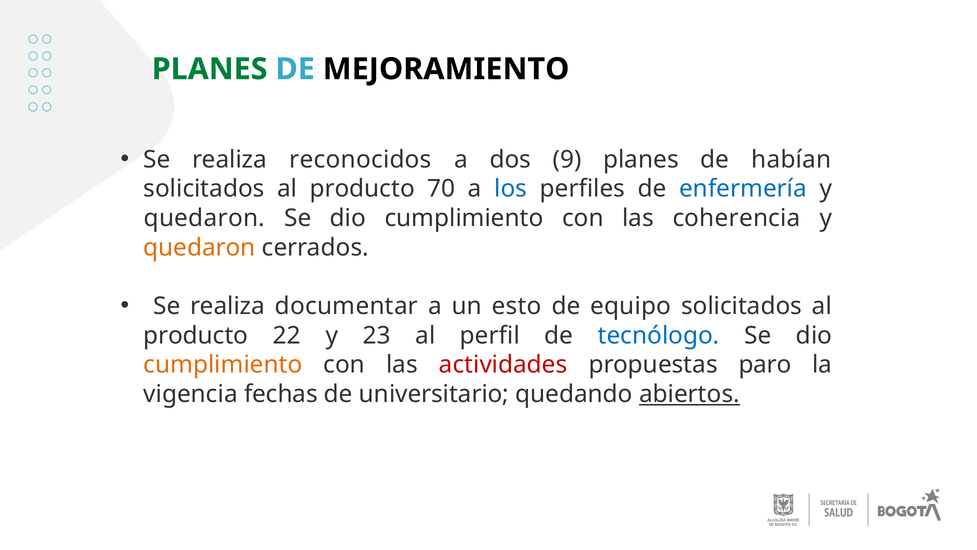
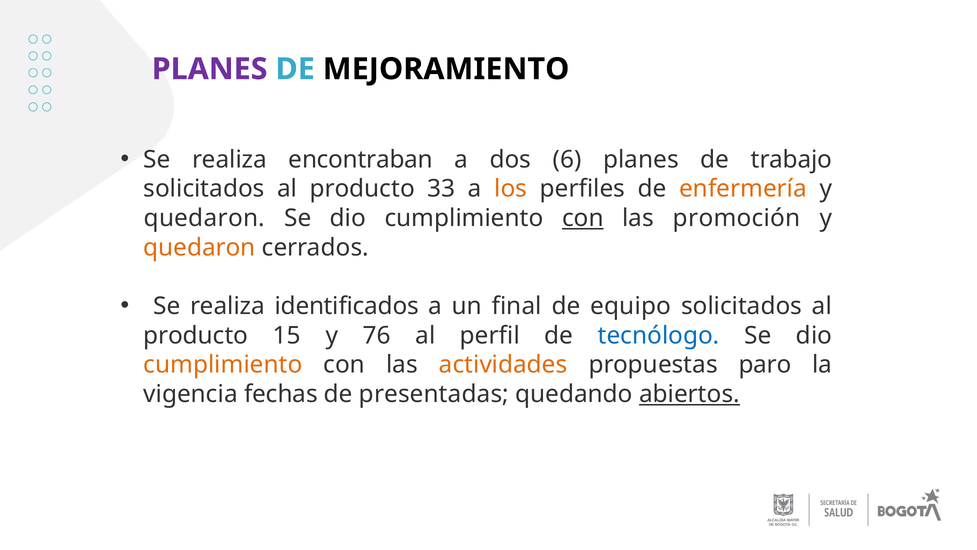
PLANES at (210, 69) colour: green -> purple
reconocidos: reconocidos -> encontraban
9: 9 -> 6
habían: habían -> trabajo
70: 70 -> 33
los colour: blue -> orange
enfermería colour: blue -> orange
con at (583, 218) underline: none -> present
coherencia: coherencia -> promoción
documentar: documentar -> identificados
esto: esto -> final
22: 22 -> 15
23: 23 -> 76
actividades colour: red -> orange
universitario: universitario -> presentadas
